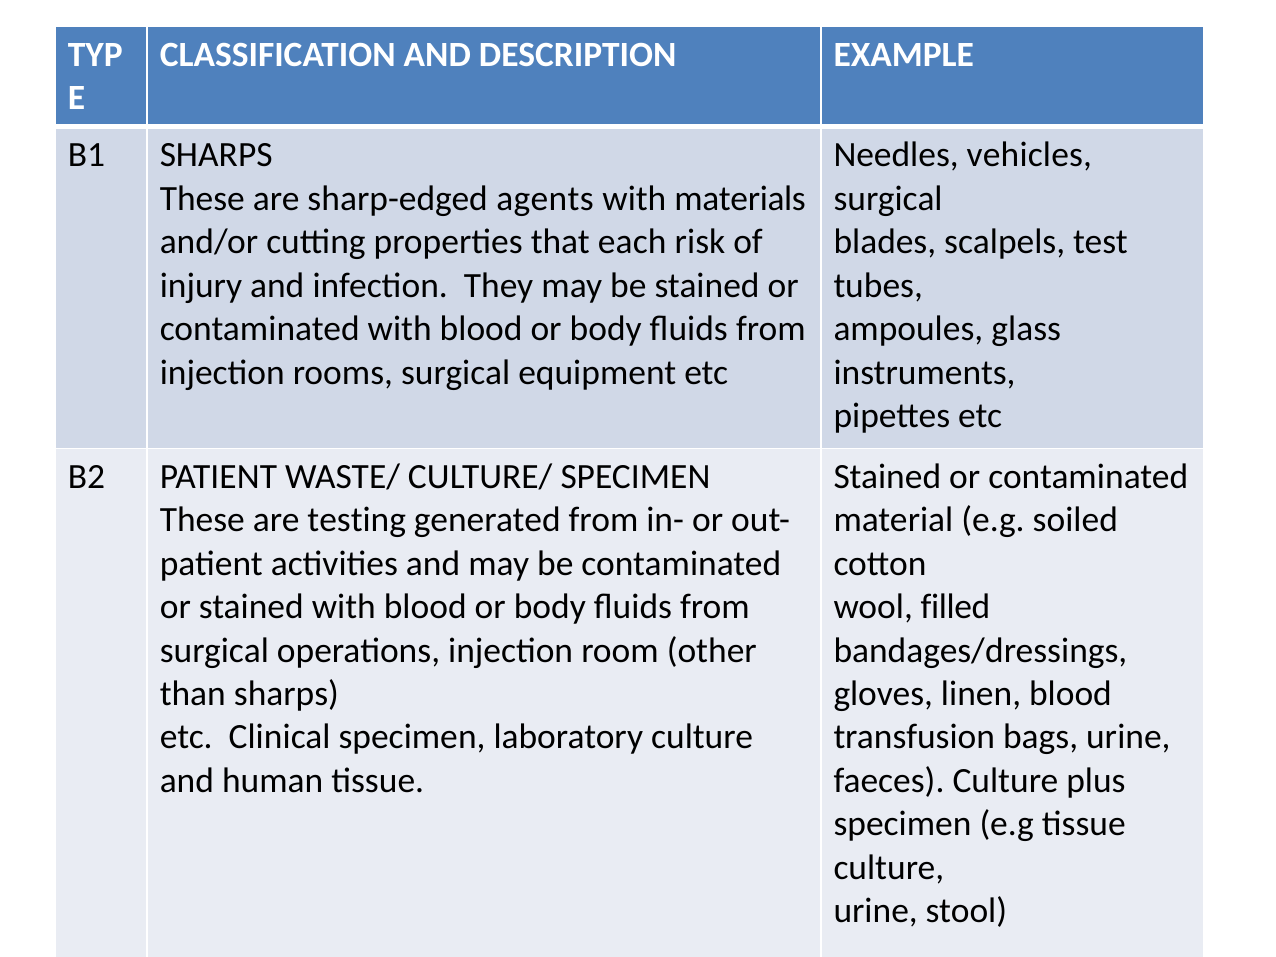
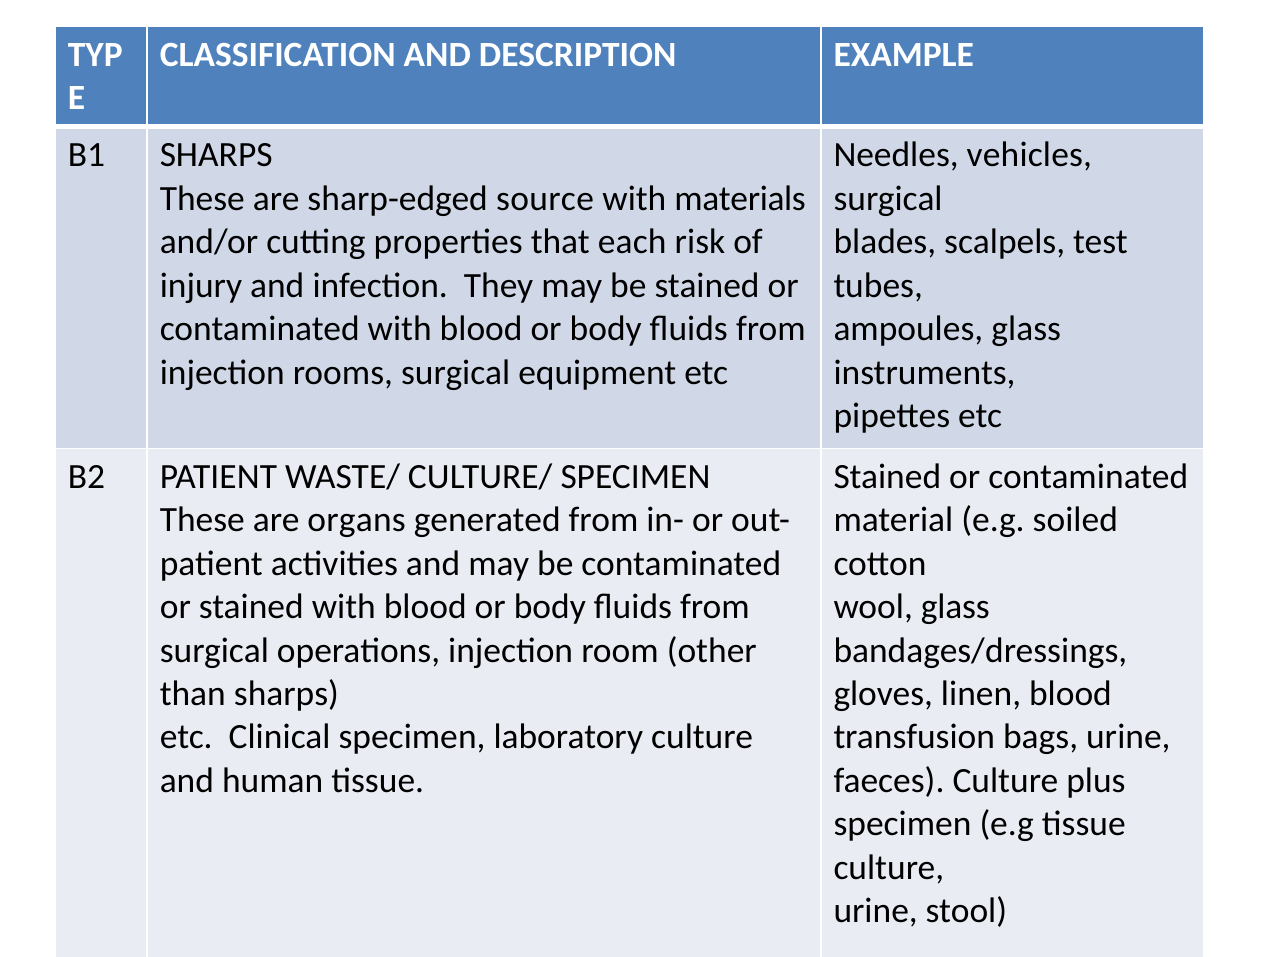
agents: agents -> source
testing: testing -> organs
wool filled: filled -> glass
